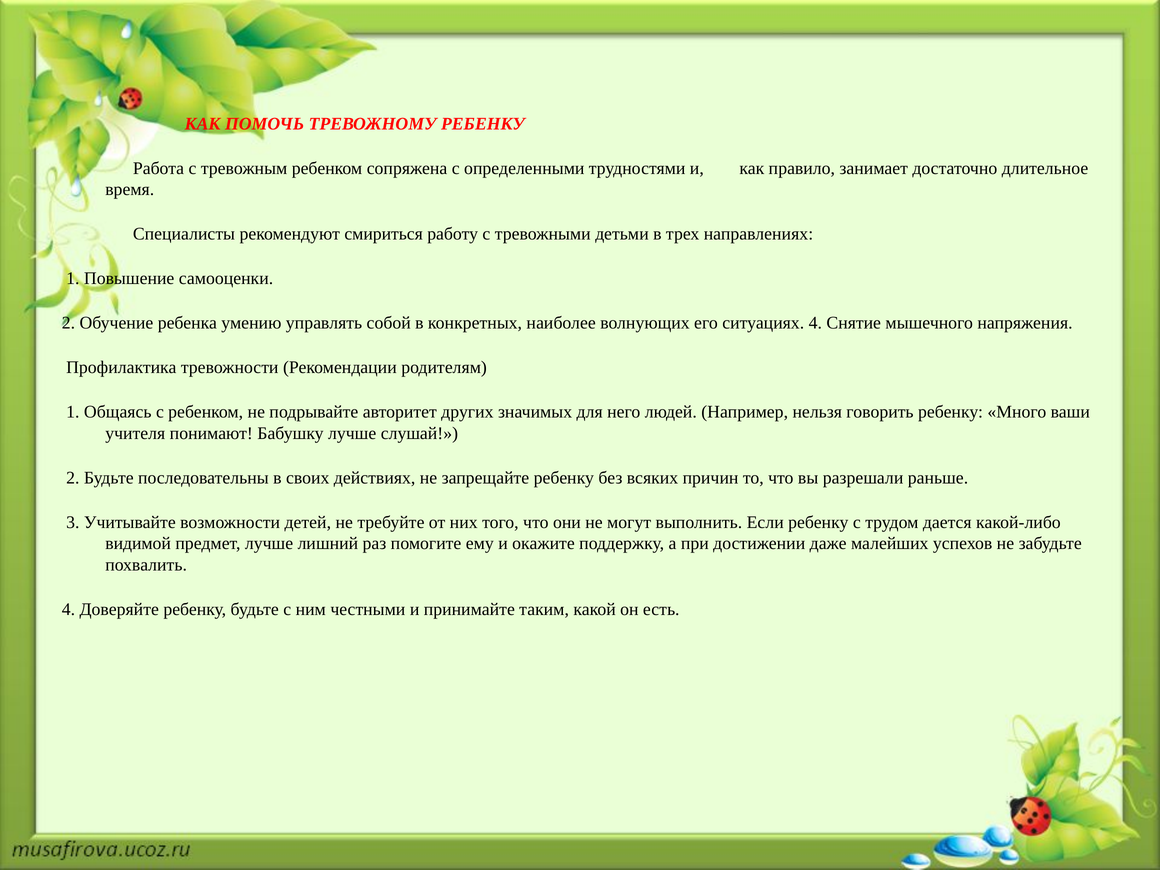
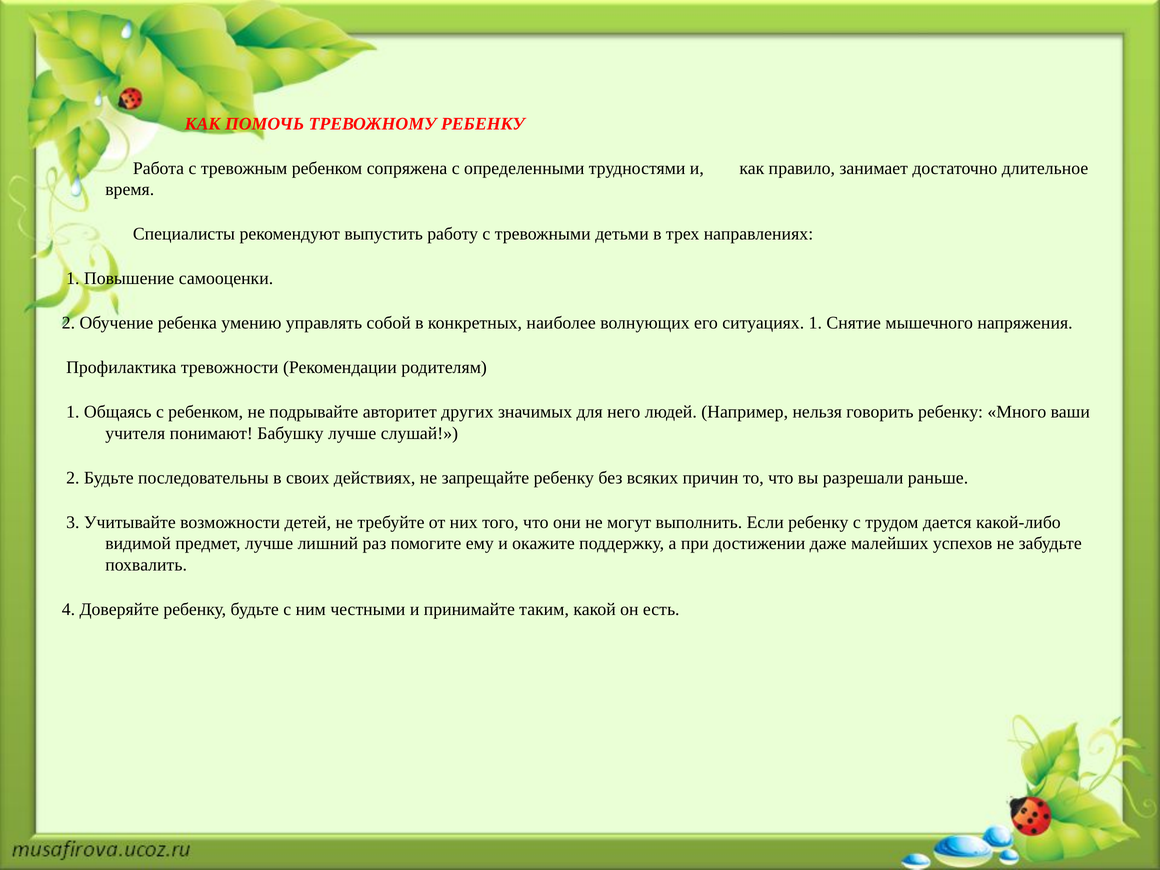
смириться: смириться -> выпустить
ситуациях 4: 4 -> 1
